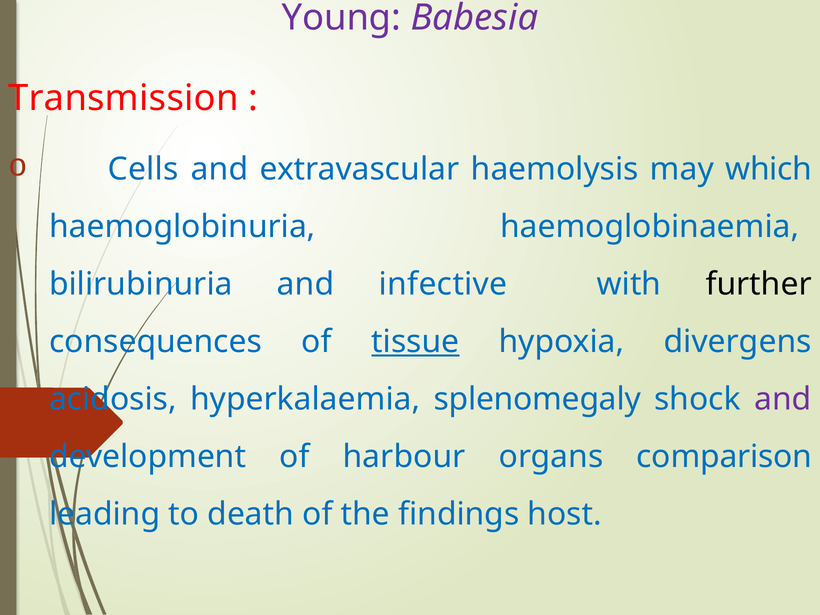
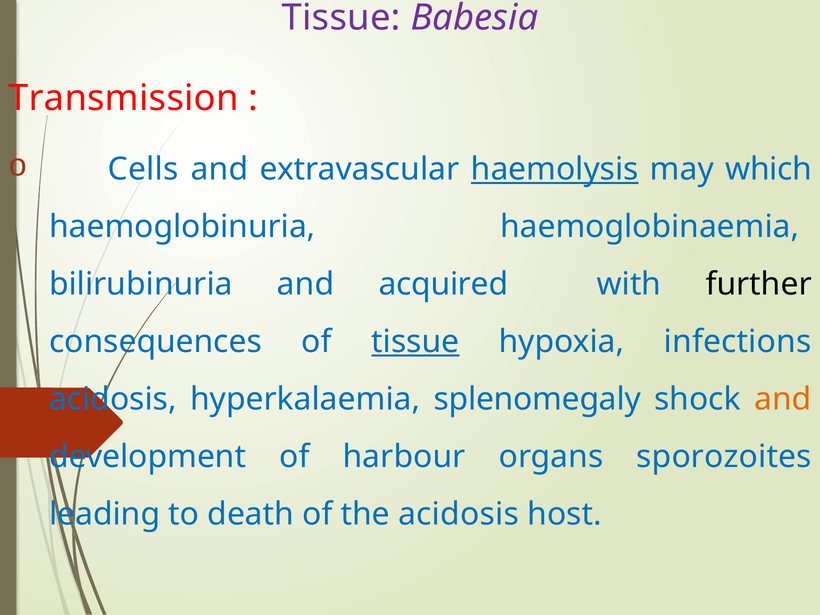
Young at (341, 18): Young -> Tissue
haemolysis underline: none -> present
infective: infective -> acquired
divergens: divergens -> infections
and at (783, 399) colour: purple -> orange
comparison: comparison -> sporozoites
the findings: findings -> acidosis
